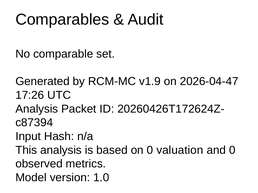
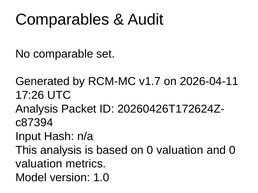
v1.9: v1.9 -> v1.7
2026-04-47: 2026-04-47 -> 2026-04-11
observed at (39, 164): observed -> valuation
